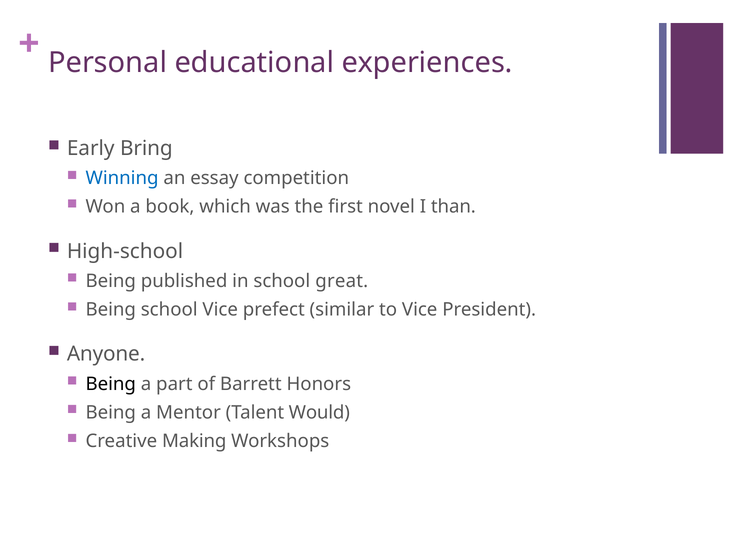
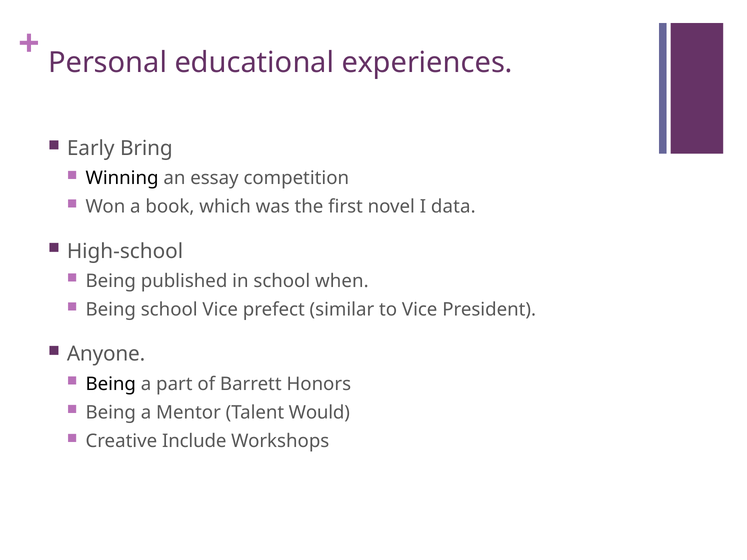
Winning colour: blue -> black
than: than -> data
great: great -> when
Making: Making -> Include
